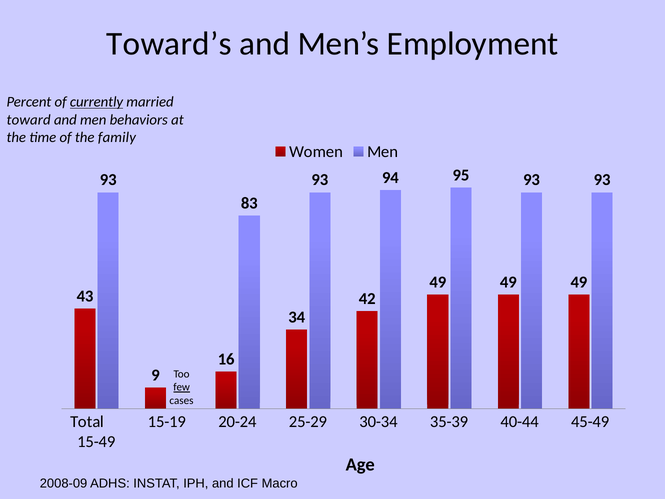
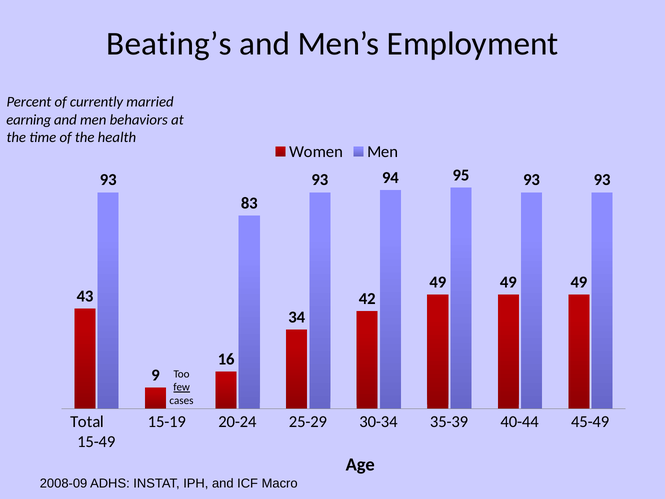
Toward’s: Toward’s -> Beating’s
currently underline: present -> none
toward: toward -> earning
family: family -> health
